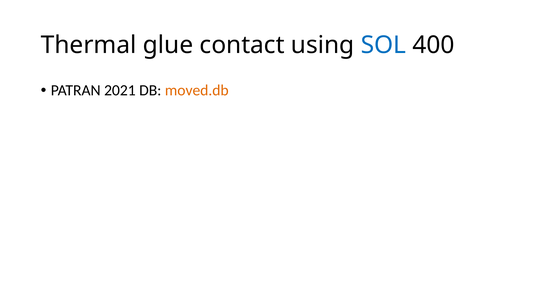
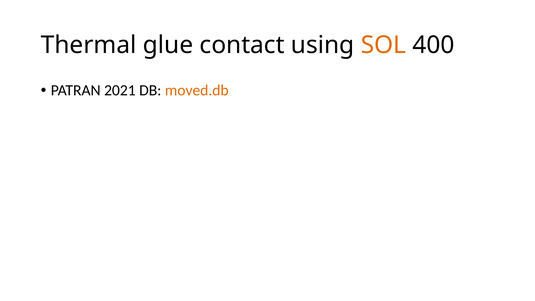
SOL colour: blue -> orange
